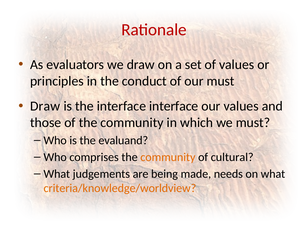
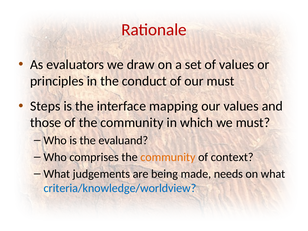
Draw at (45, 106): Draw -> Steps
interface interface: interface -> mapping
cultural: cultural -> context
criteria/knowledge/worldview colour: orange -> blue
